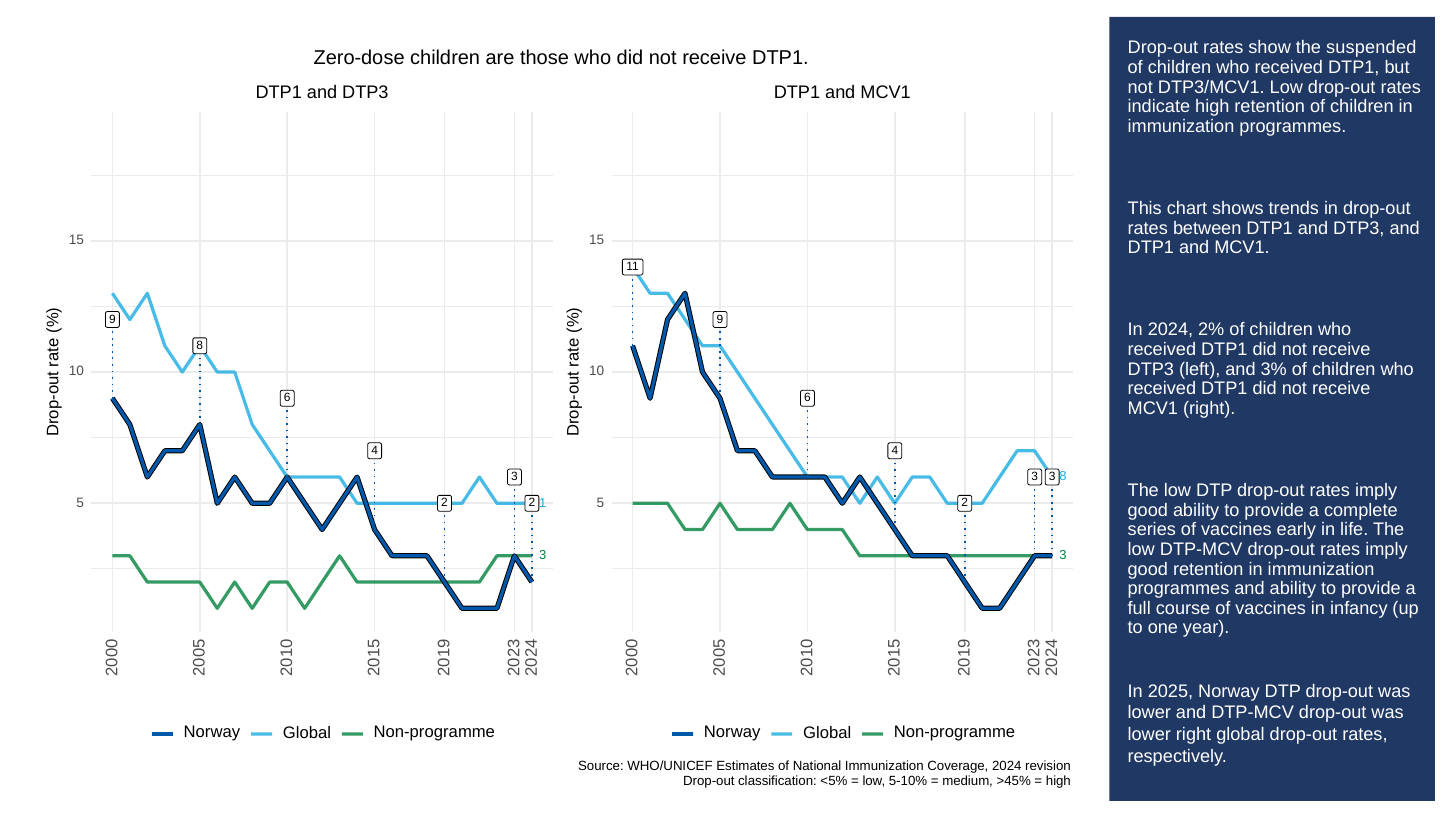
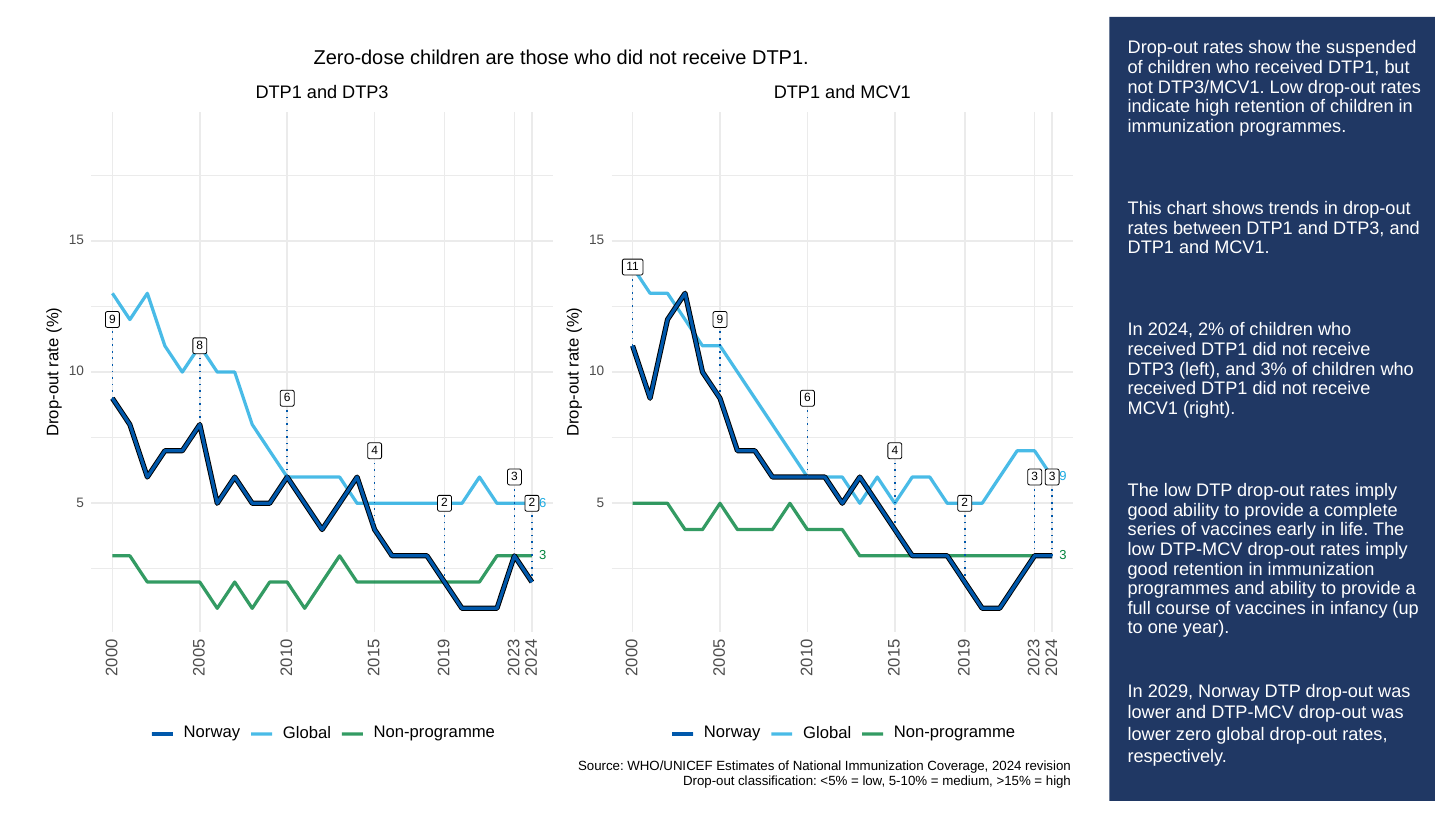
3 8: 8 -> 9
2 1: 1 -> 6
2025: 2025 -> 2029
lower right: right -> zero
>45%: >45% -> >15%
